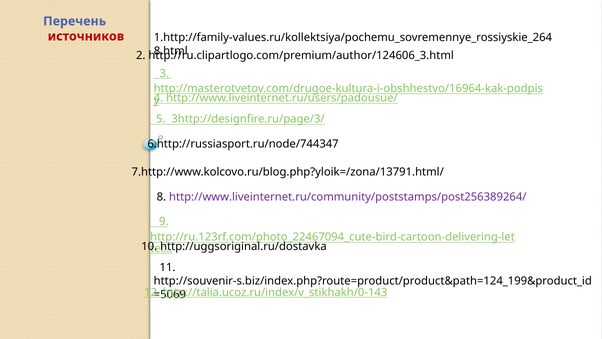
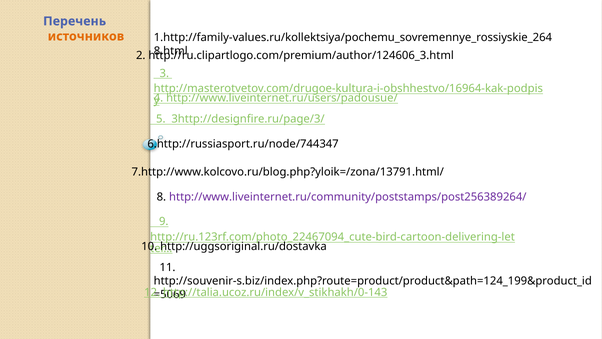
источников colour: red -> orange
